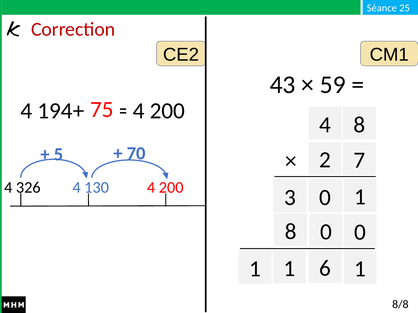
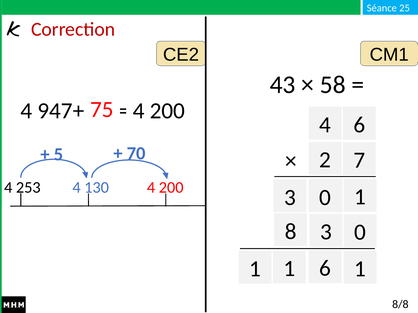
59: 59 -> 58
194+: 194+ -> 947+
4 8: 8 -> 6
326: 326 -> 253
0 at (326, 232): 0 -> 3
